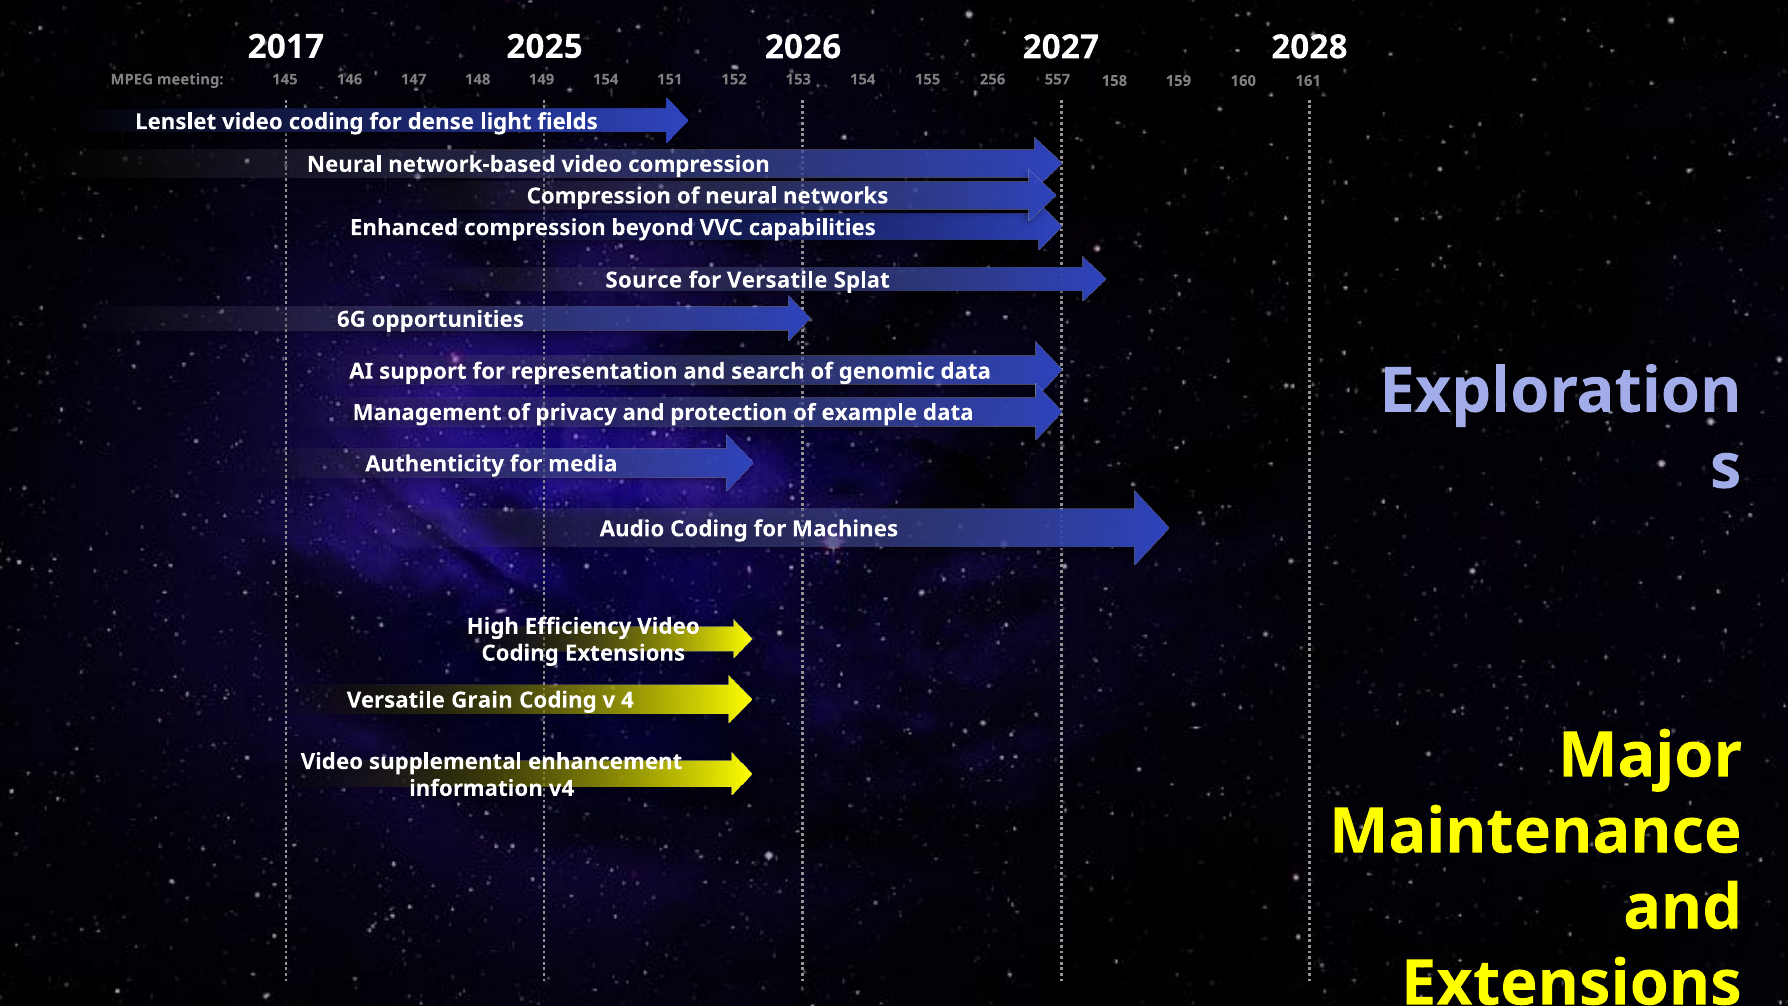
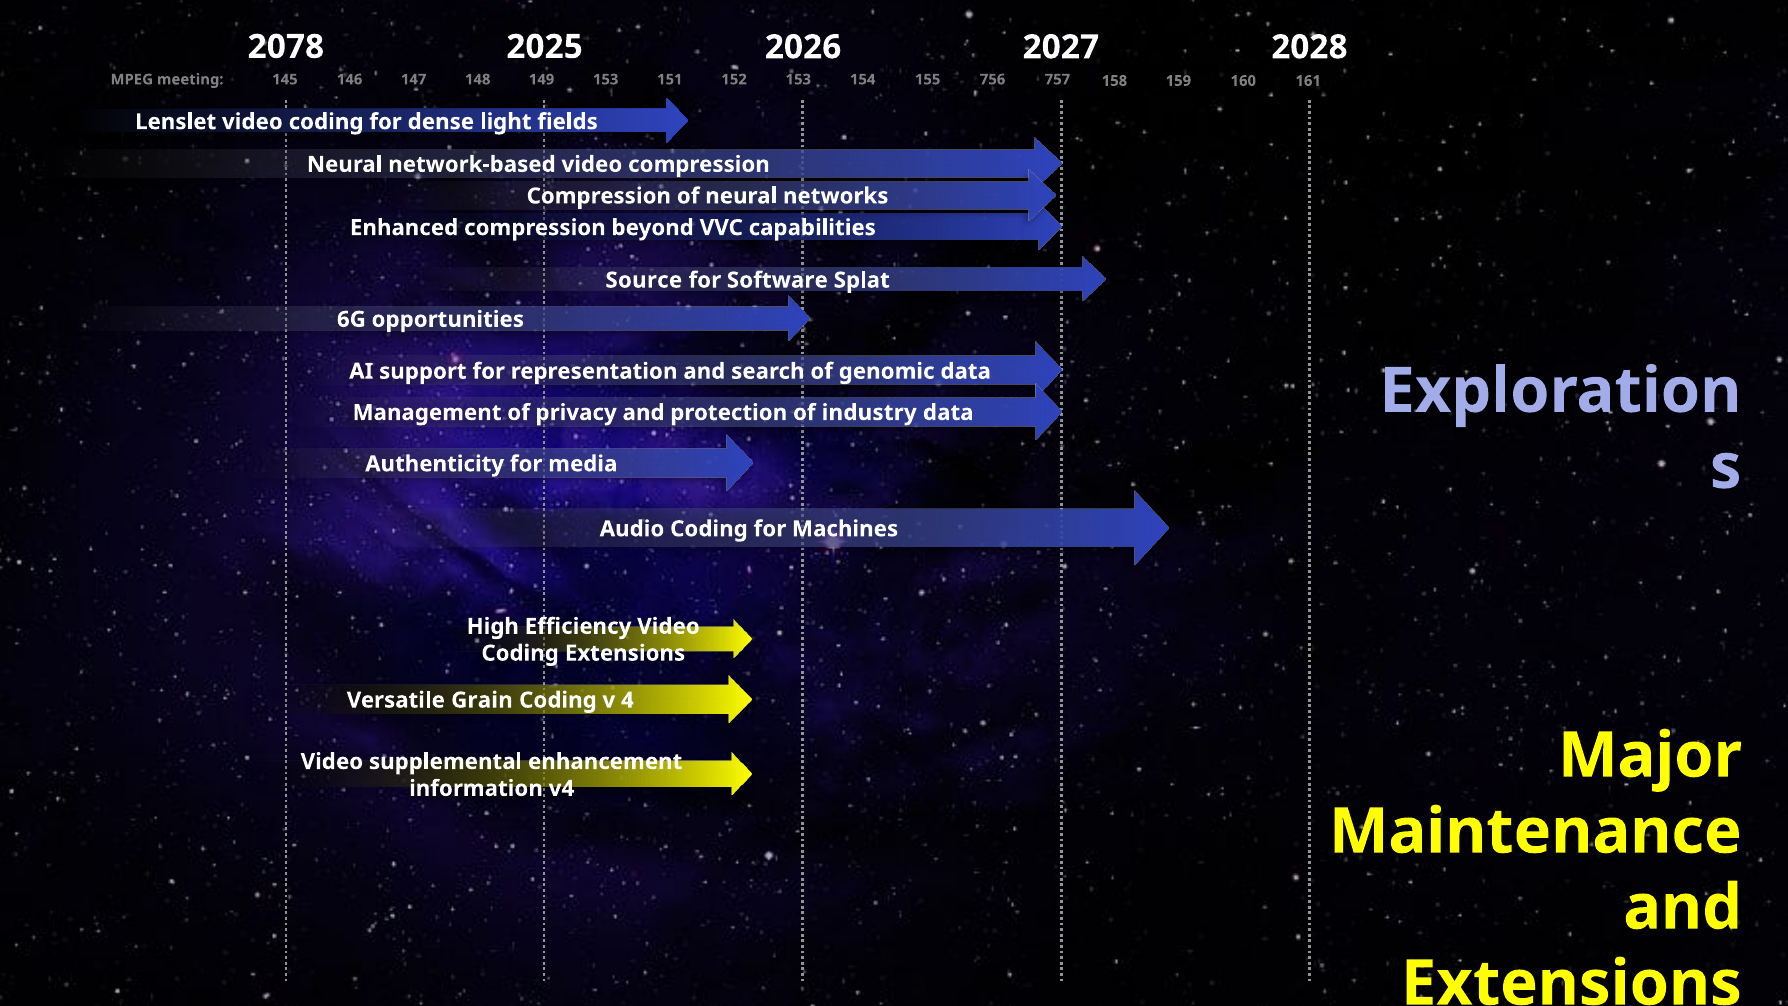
2017: 2017 -> 2078
148 154: 154 -> 153
256: 256 -> 756
557: 557 -> 757
for Versatile: Versatile -> Software
example: example -> industry
